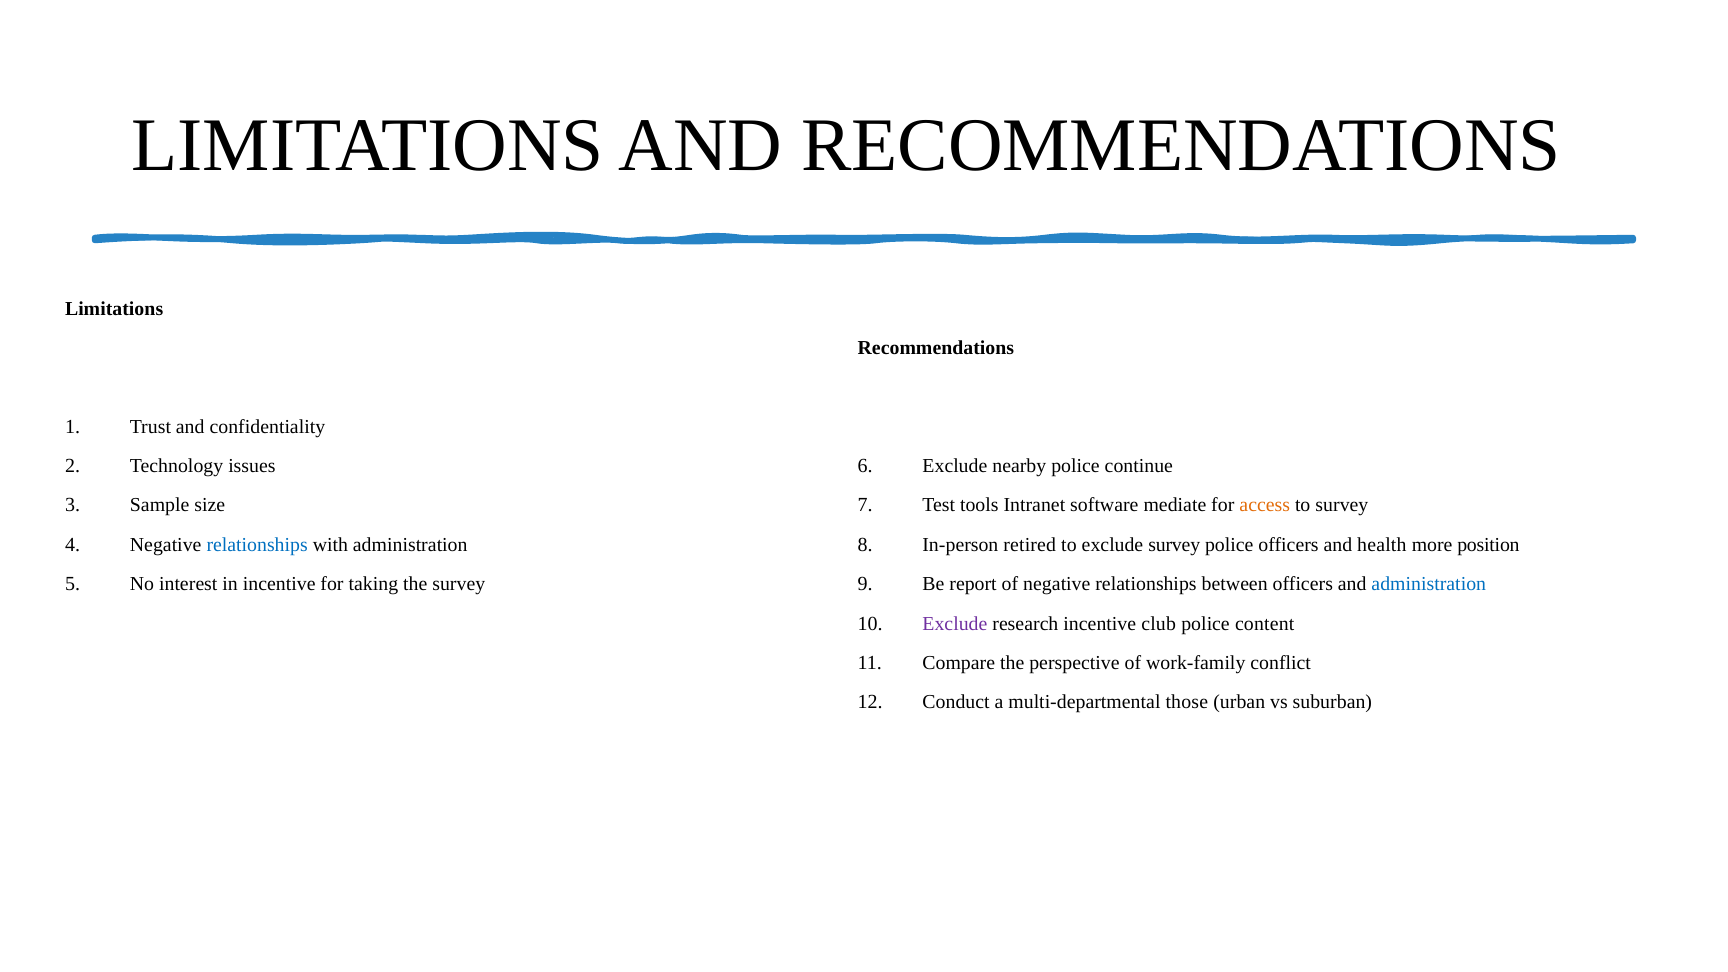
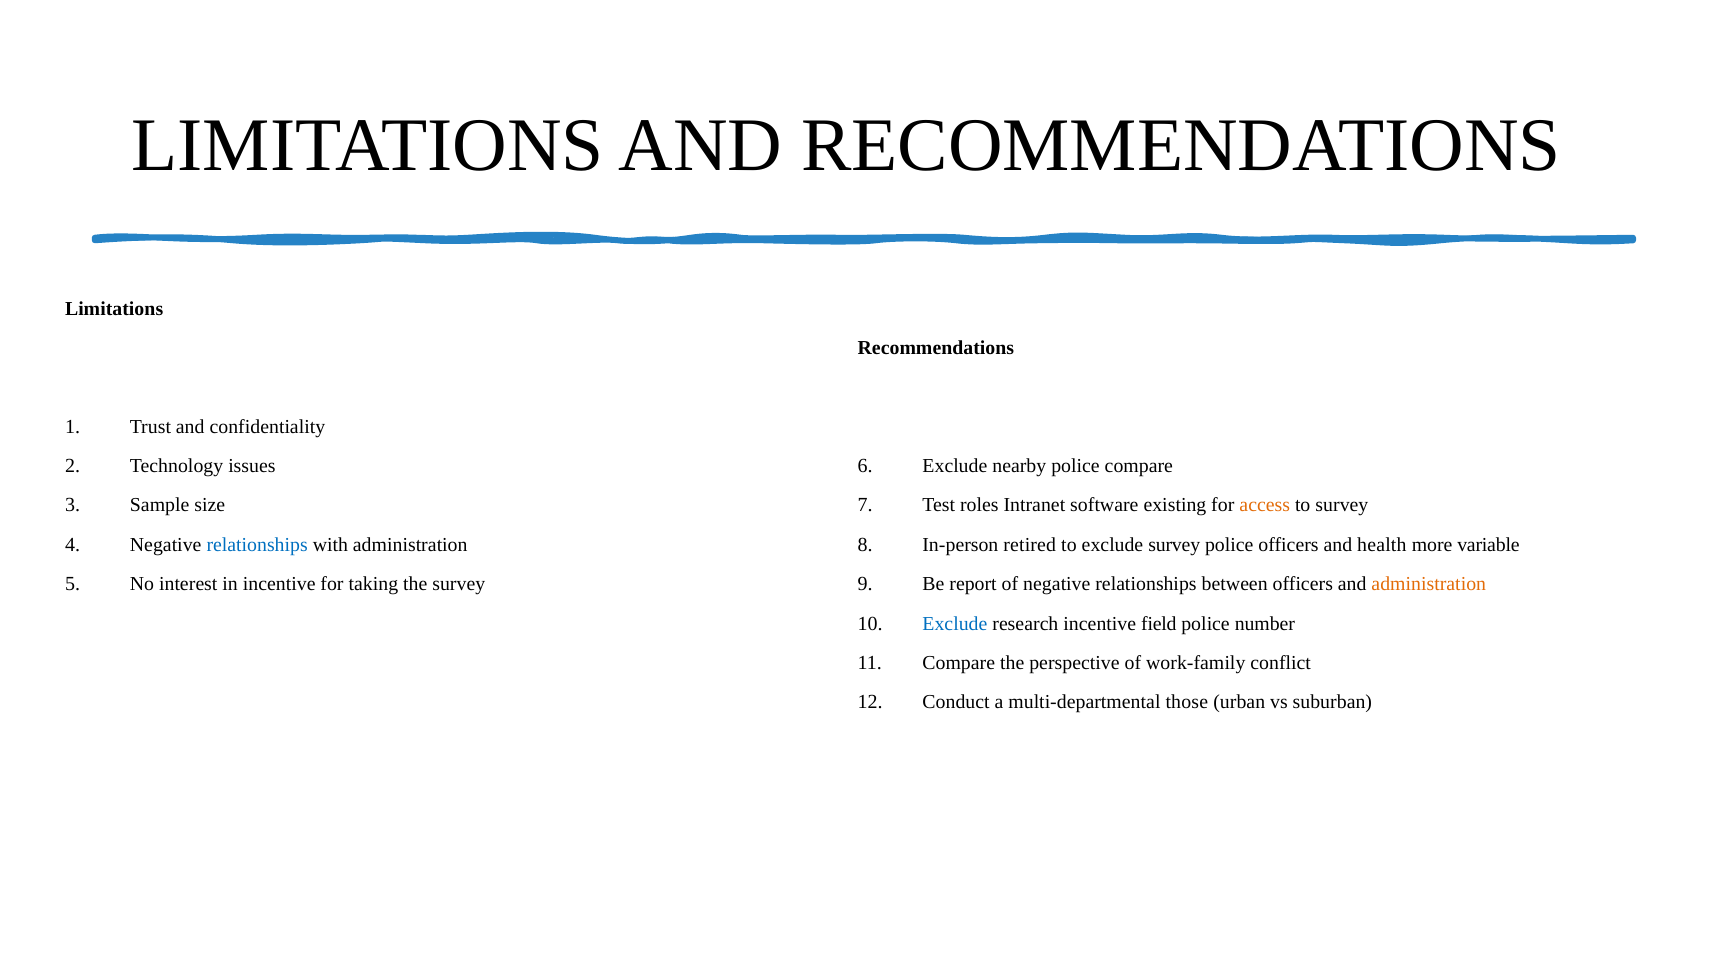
police continue: continue -> compare
tools: tools -> roles
mediate: mediate -> existing
position: position -> variable
administration at (1429, 584) colour: blue -> orange
Exclude at (955, 624) colour: purple -> blue
club: club -> field
content: content -> number
